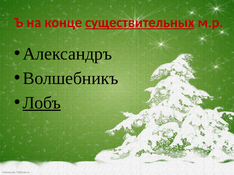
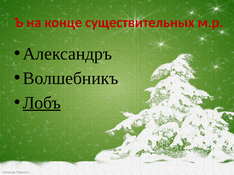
существительных underline: present -> none
